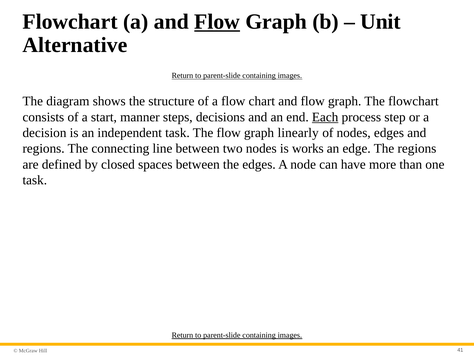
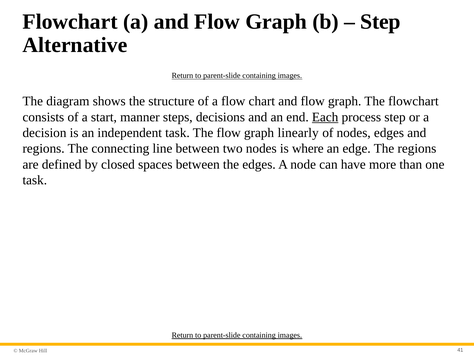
Flow at (217, 22) underline: present -> none
Unit at (380, 22): Unit -> Step
works: works -> where
